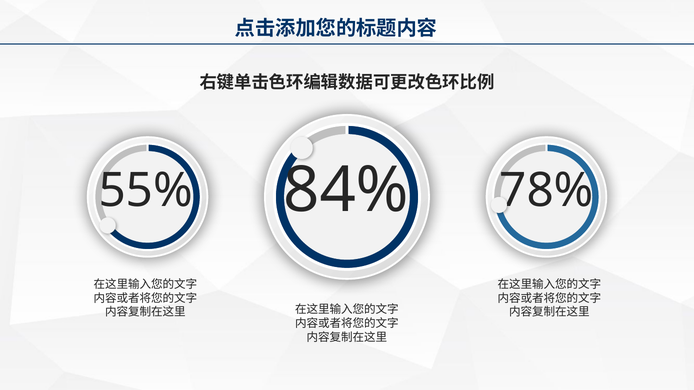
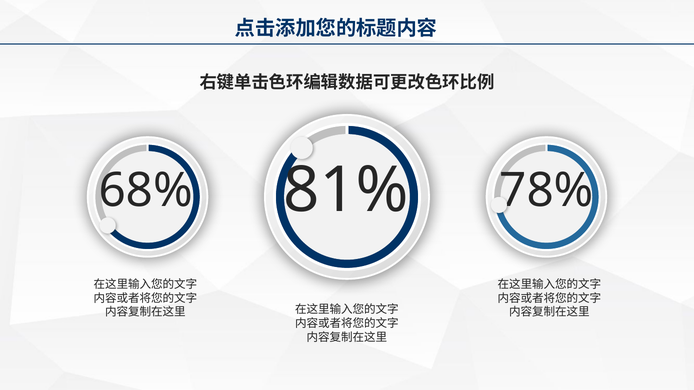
84%: 84% -> 81%
55%: 55% -> 68%
